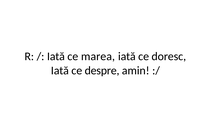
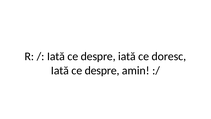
marea at (98, 56): marea -> despre
